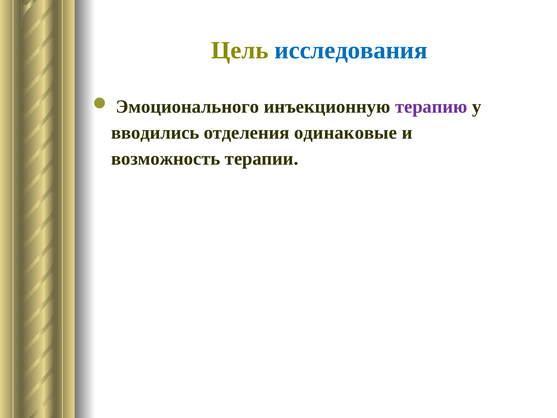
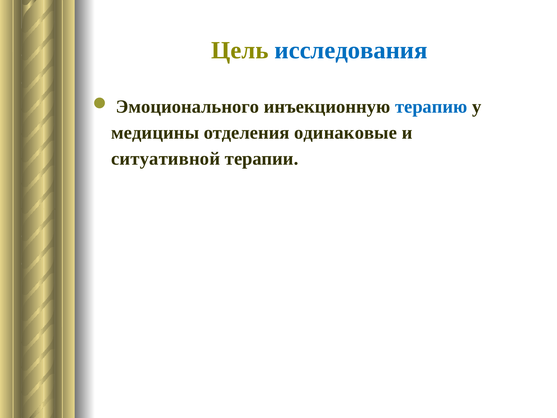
терапию colour: purple -> blue
вводились: вводились -> медицины
возможность: возможность -> ситуативной
